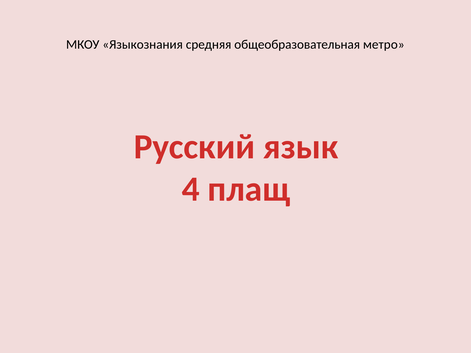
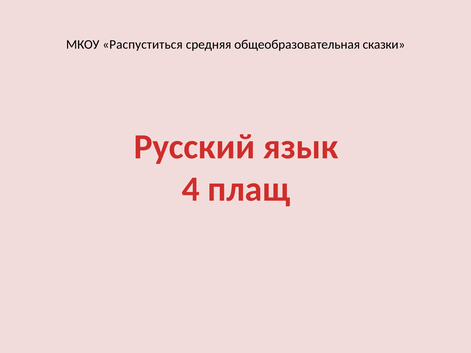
Языкознания: Языкознания -> Распуститься
метро: метро -> сказки
